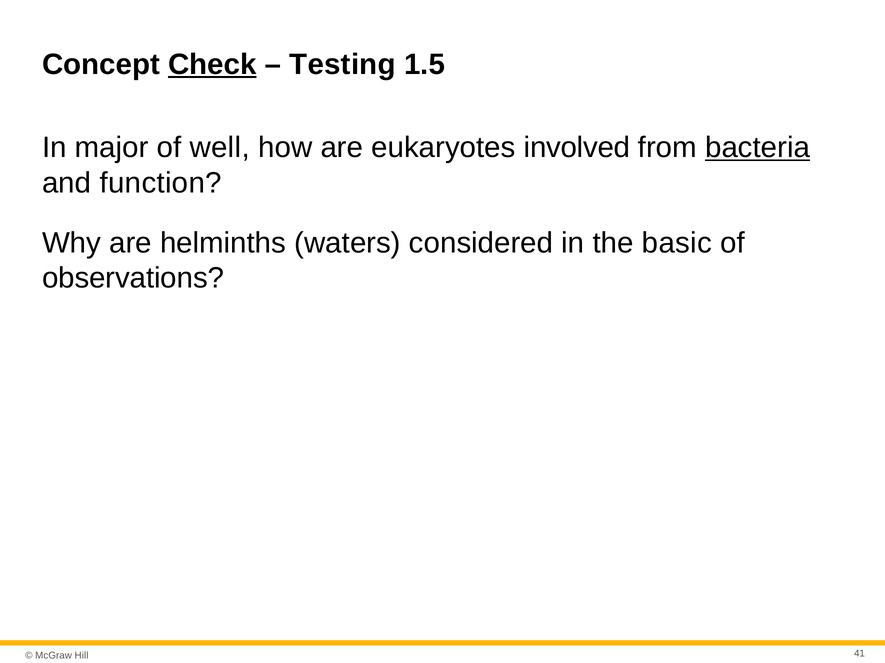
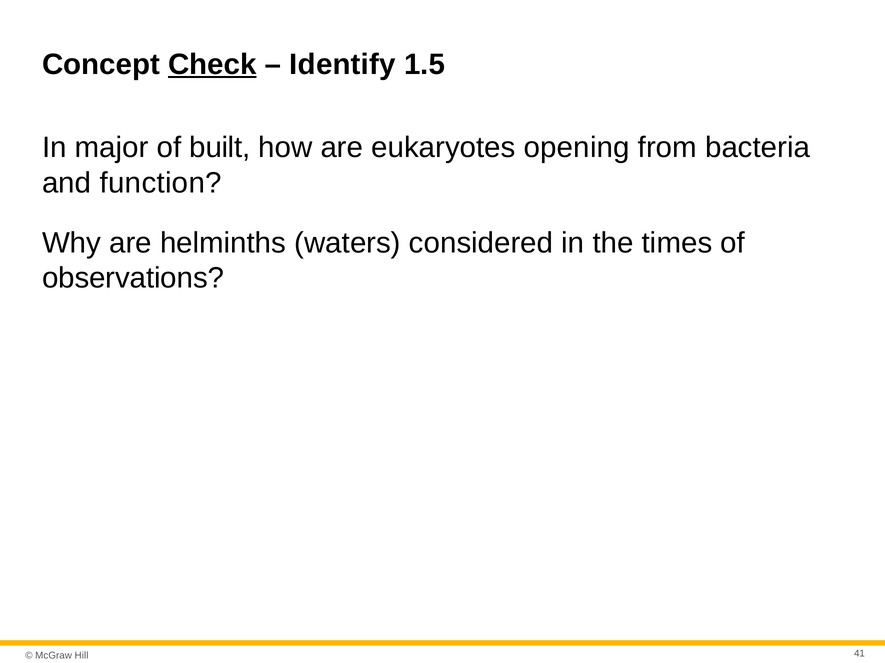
Testing: Testing -> Identify
well: well -> built
involved: involved -> opening
bacteria underline: present -> none
basic: basic -> times
